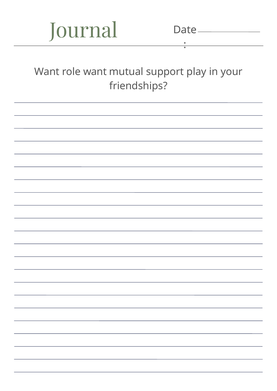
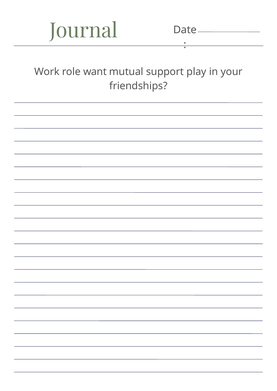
Want at (47, 72): Want -> Work
